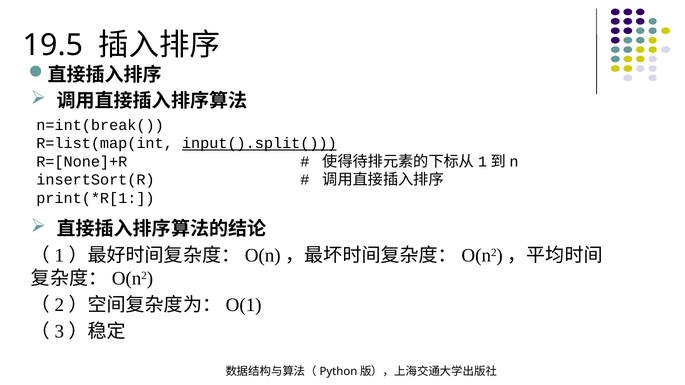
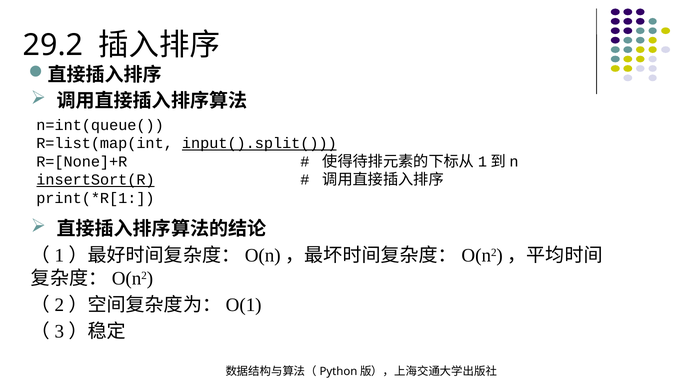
19.5: 19.5 -> 29.2
n=int(break(: n=int(break( -> n=int(queue(
insertSort(R underline: none -> present
